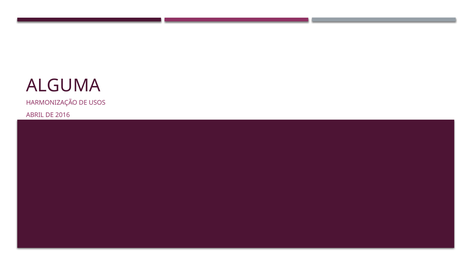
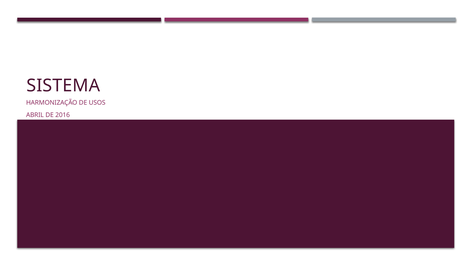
ALGUMA: ALGUMA -> SISTEMA
